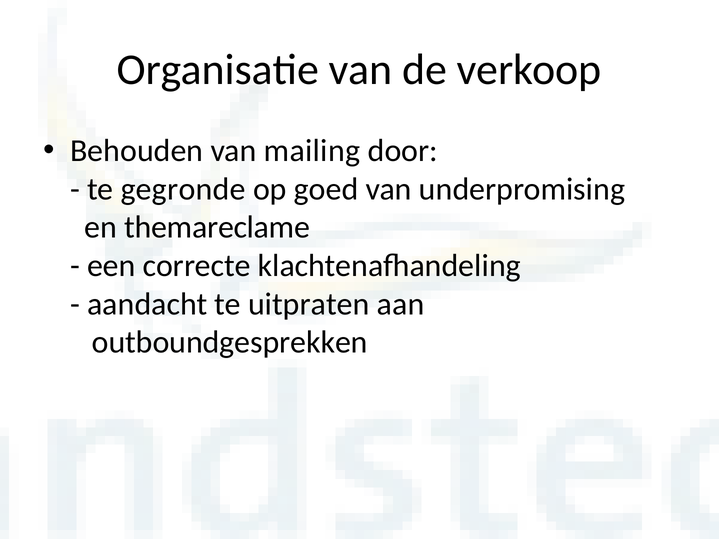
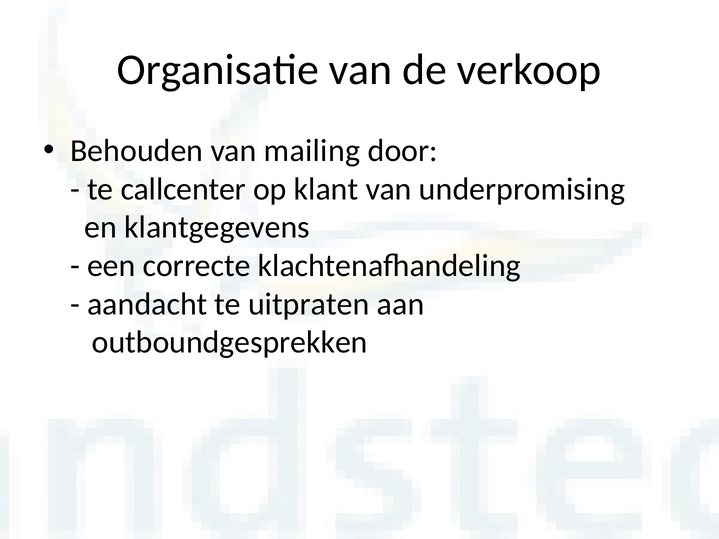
gegronde: gegronde -> callcenter
goed: goed -> klant
themareclame: themareclame -> klantgegevens
